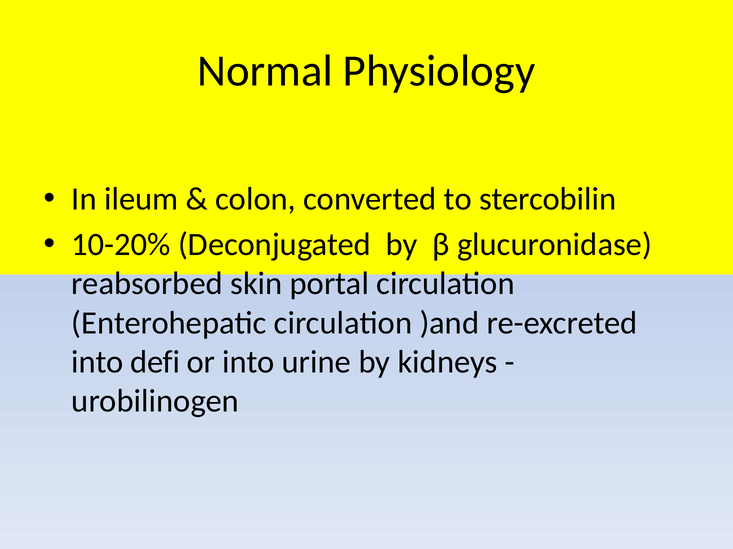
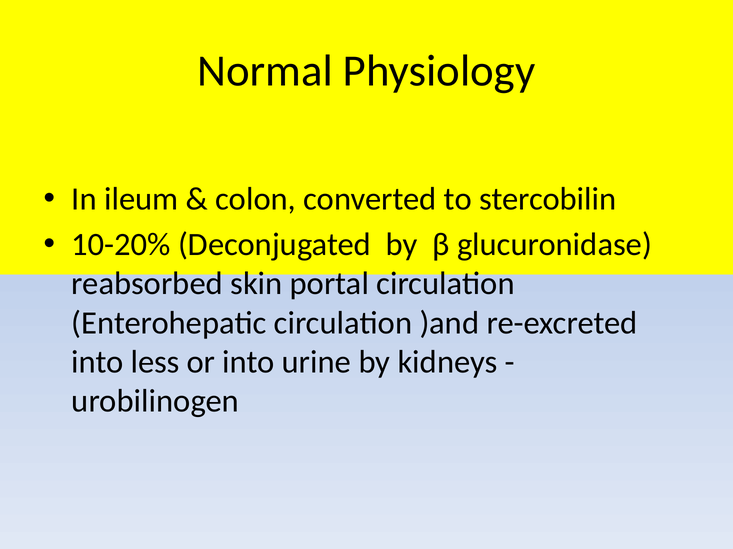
defi: defi -> less
